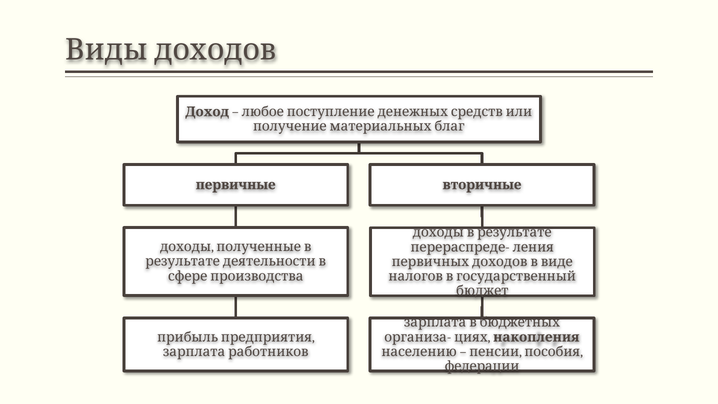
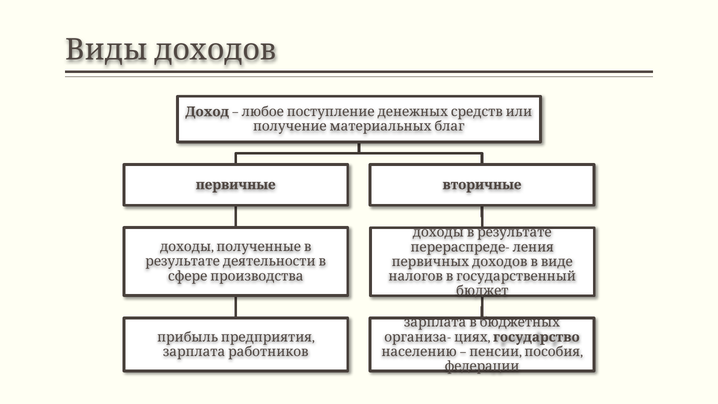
накопления: накопления -> государство
